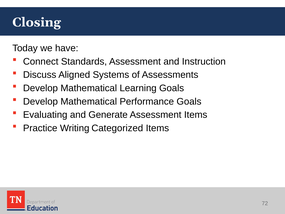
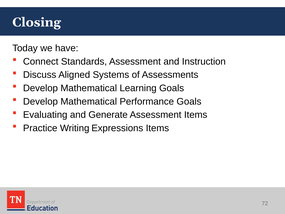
Categorized: Categorized -> Expressions
